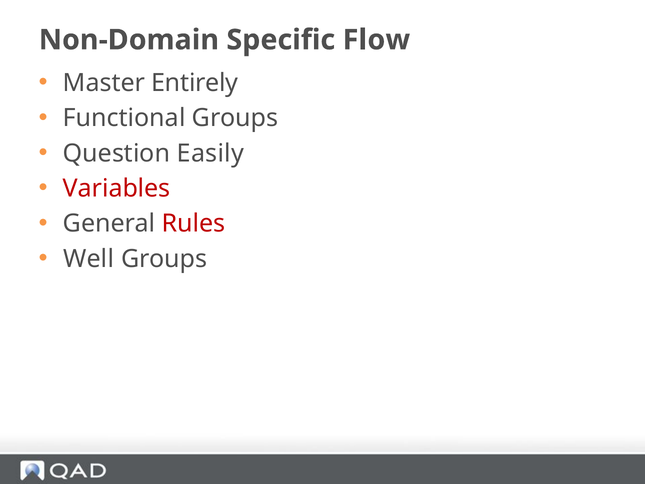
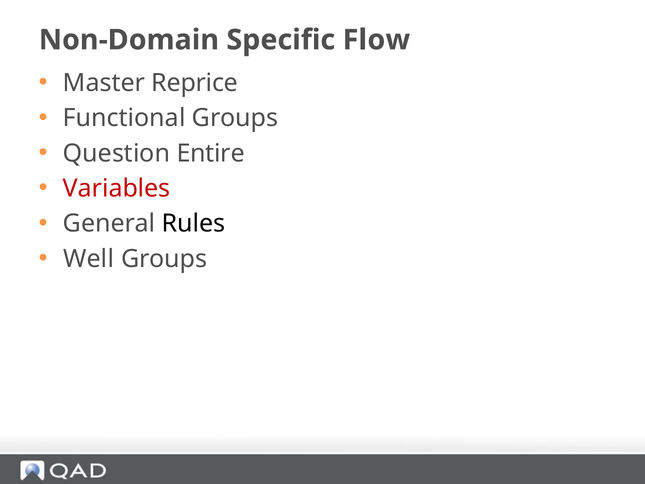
Entirely: Entirely -> Reprice
Easily: Easily -> Entire
Rules colour: red -> black
